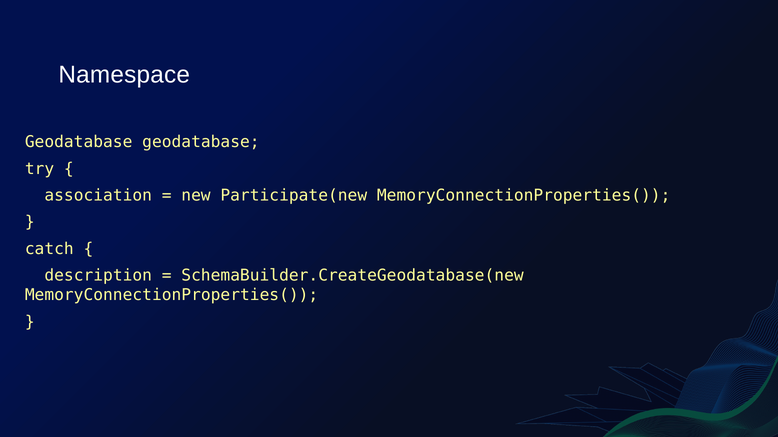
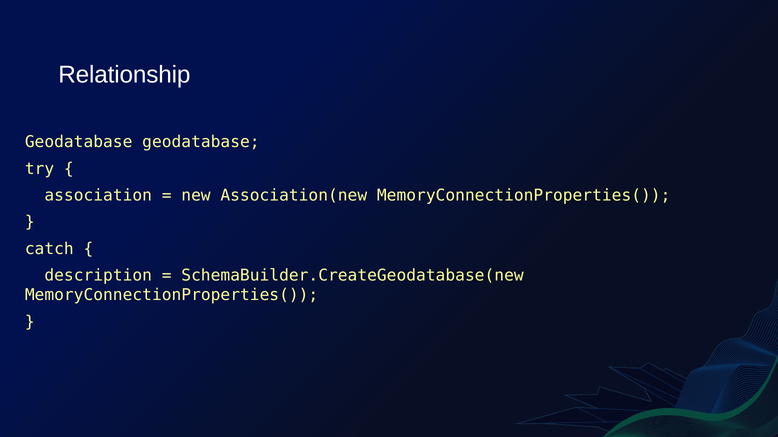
Namespace: Namespace -> Relationship
Participate(new: Participate(new -> Association(new
